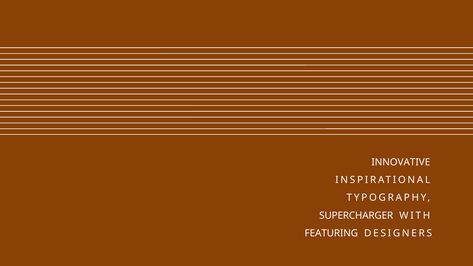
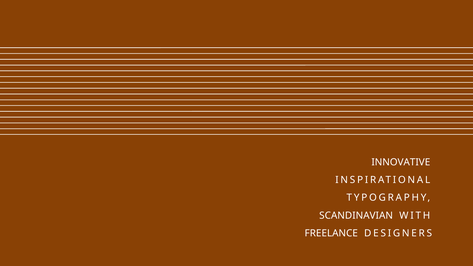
SUPERCHARGER: SUPERCHARGER -> SCANDINAVIAN
FEATURING: FEATURING -> FREELANCE
